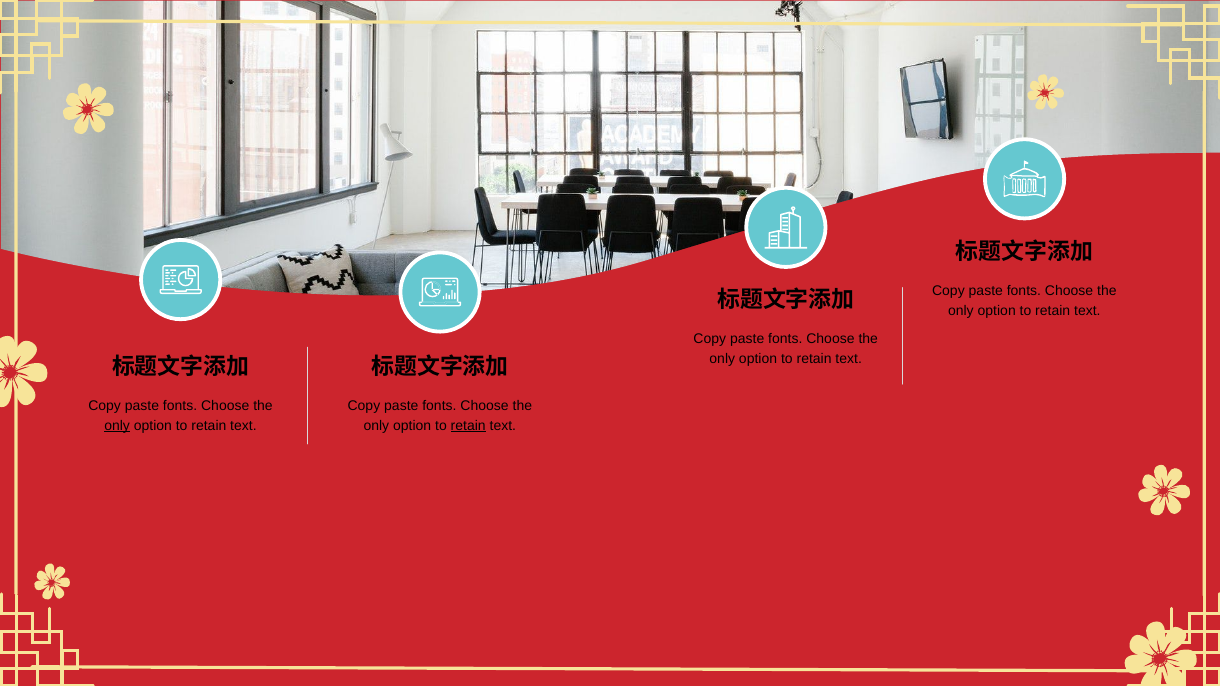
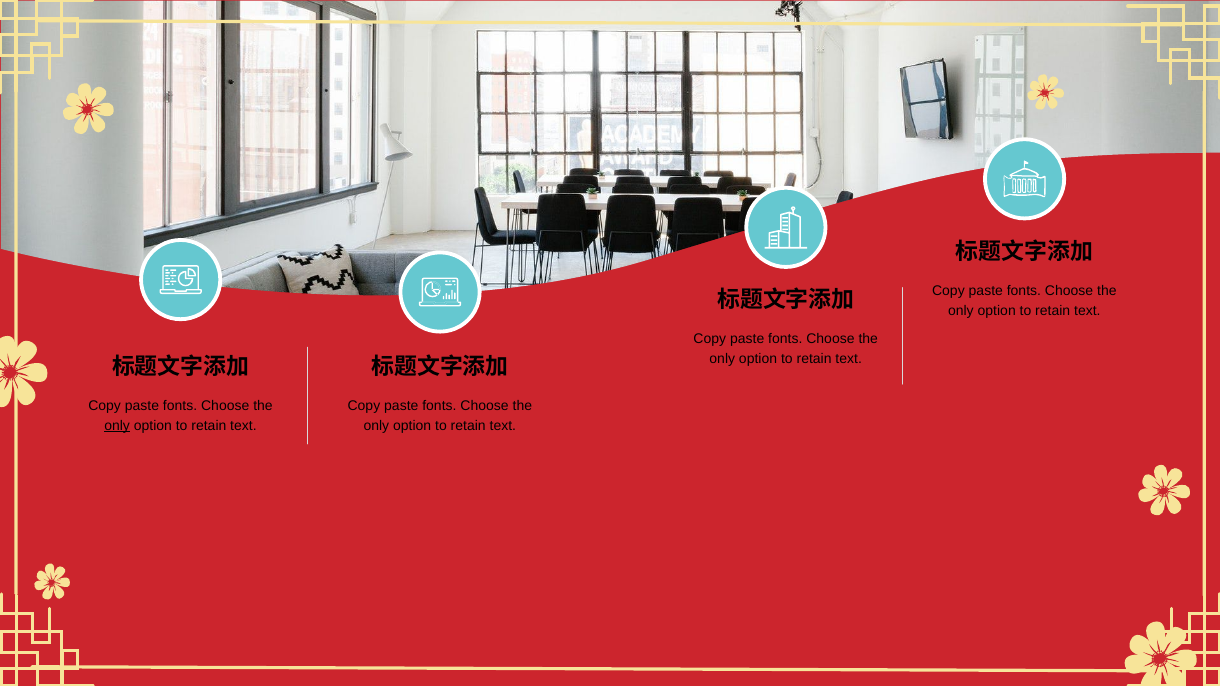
retain at (468, 426) underline: present -> none
